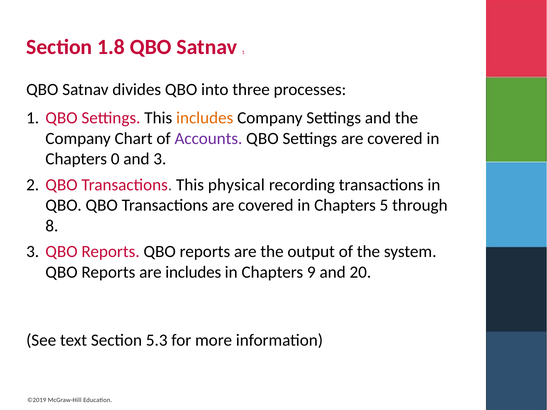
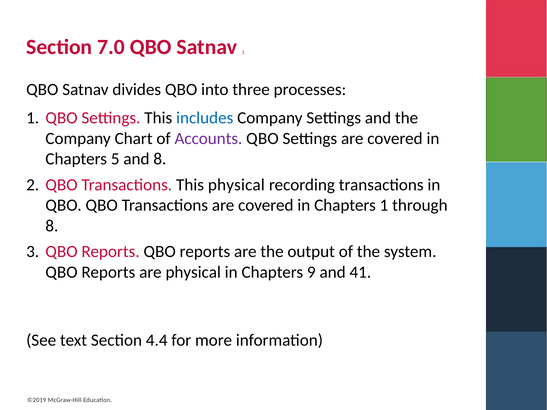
1.8: 1.8 -> 7.0
includes at (205, 118) colour: orange -> blue
0: 0 -> 5
and 3: 3 -> 8
Chapters 5: 5 -> 1
are includes: includes -> physical
20: 20 -> 41
5.3: 5.3 -> 4.4
